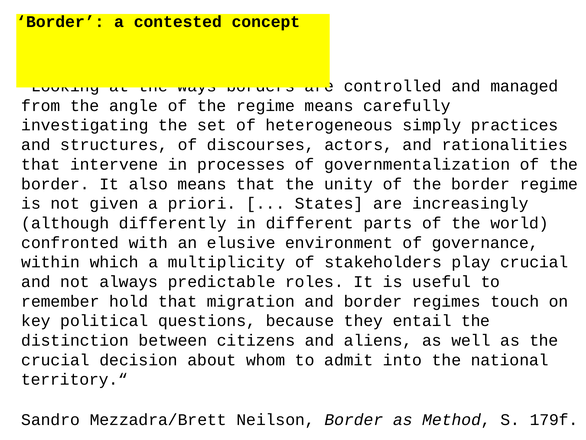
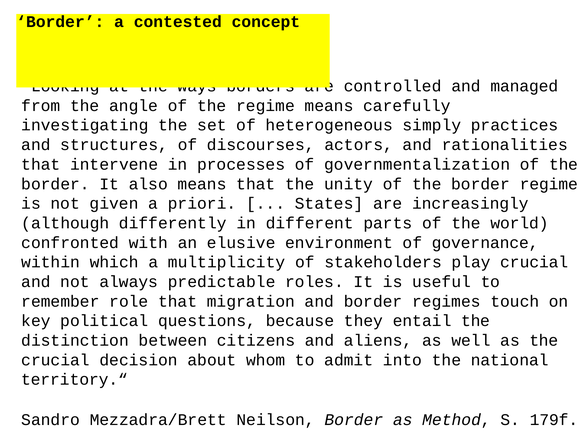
hold: hold -> role
